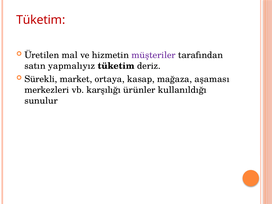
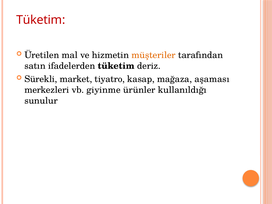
müşteriler colour: purple -> orange
yapmalıyız: yapmalıyız -> ifadelerden
ortaya: ortaya -> tiyatro
karşılığı: karşılığı -> giyinme
